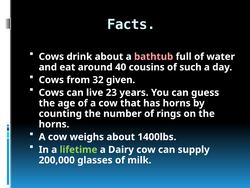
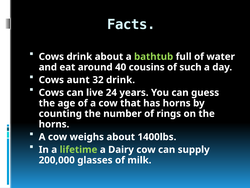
bathtub colour: pink -> light green
from: from -> aunt
32 given: given -> drink
23: 23 -> 24
